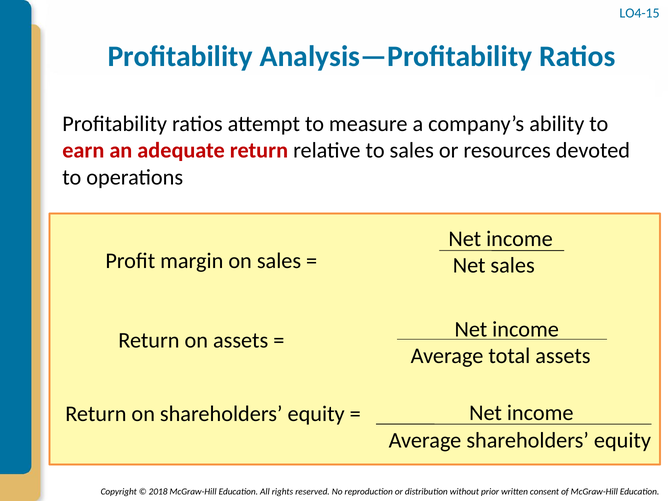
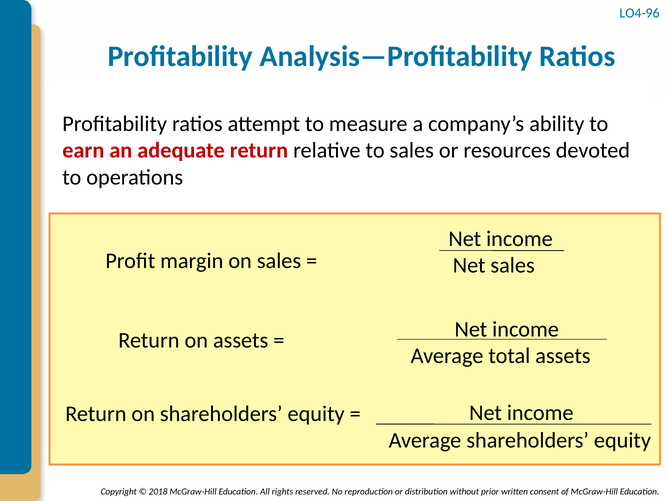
LO4-15: LO4-15 -> LO4-96
